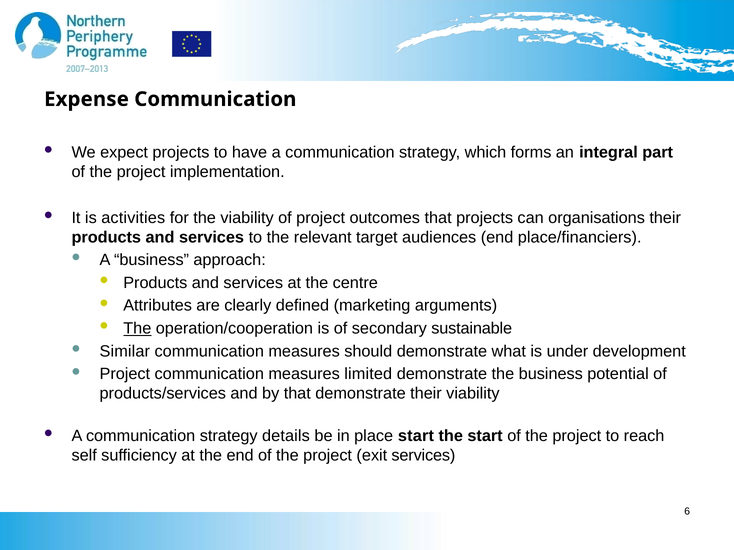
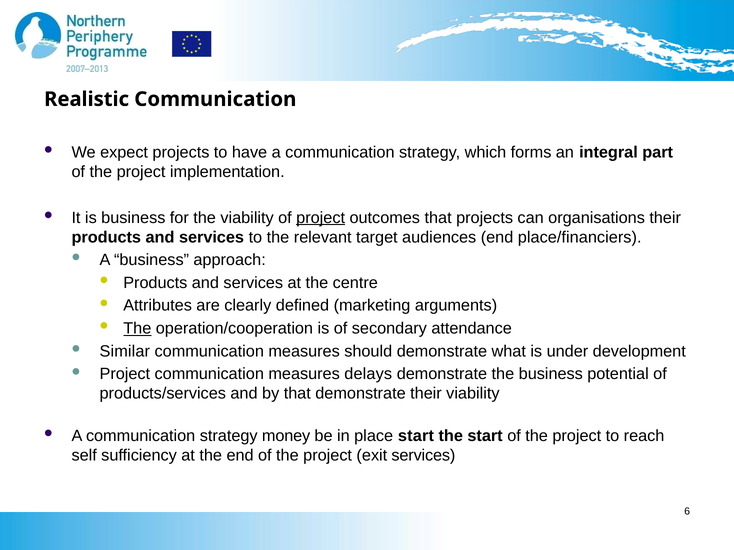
Expense: Expense -> Realistic
is activities: activities -> business
project at (321, 218) underline: none -> present
sustainable: sustainable -> attendance
limited: limited -> delays
details: details -> money
